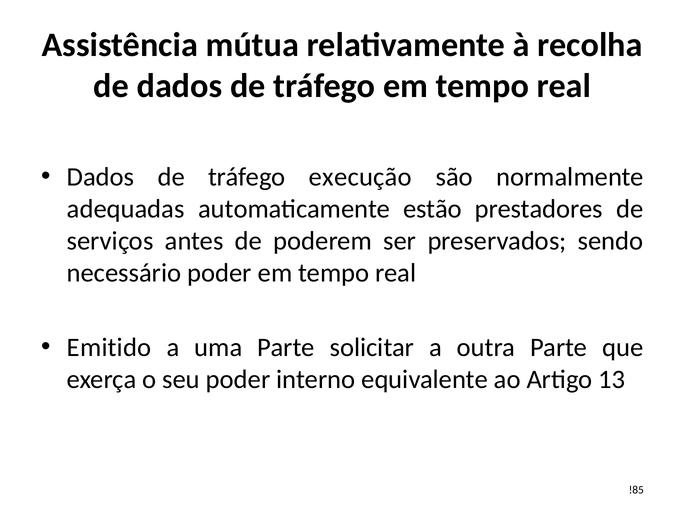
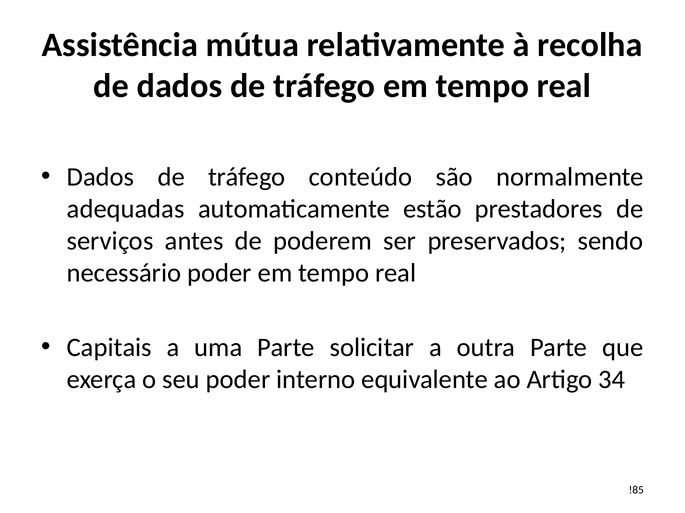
execução: execução -> conteúdo
Emitido: Emitido -> Capitais
13: 13 -> 34
